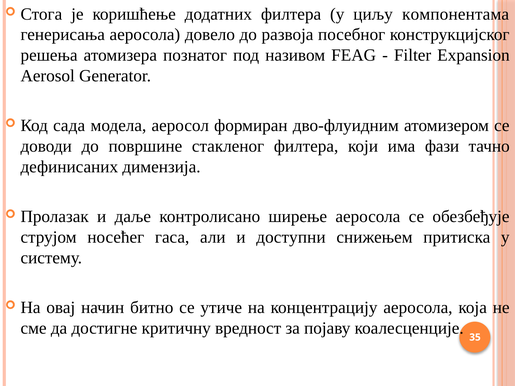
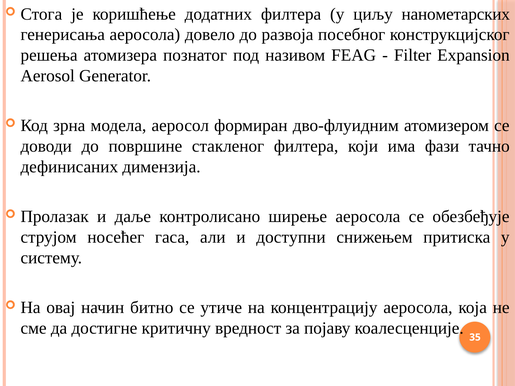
компонентама: компонентама -> нанометарских
сада: сада -> зрна
